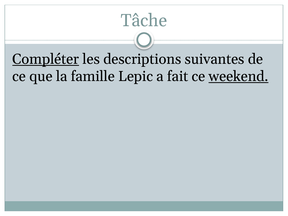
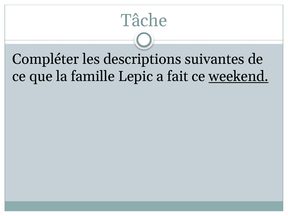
Compléter underline: present -> none
